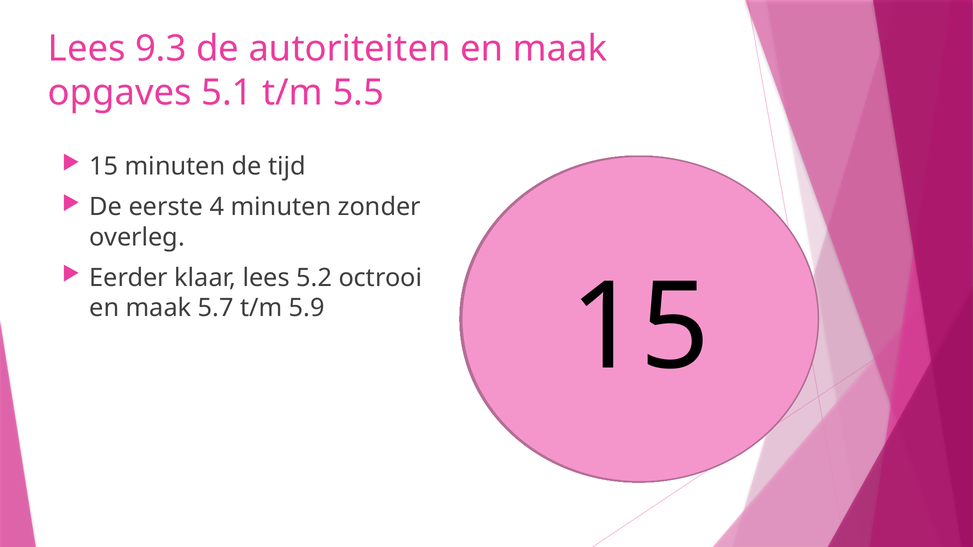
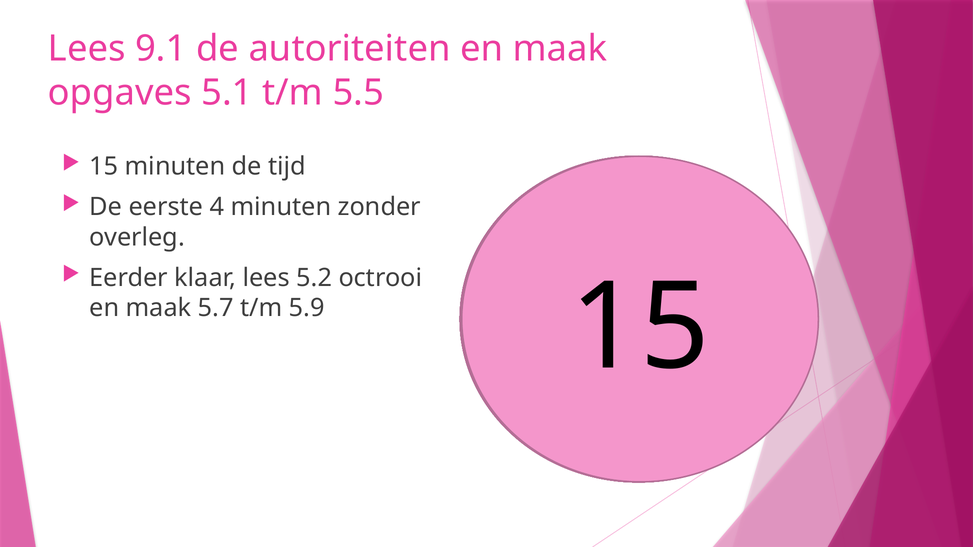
9.3: 9.3 -> 9.1
